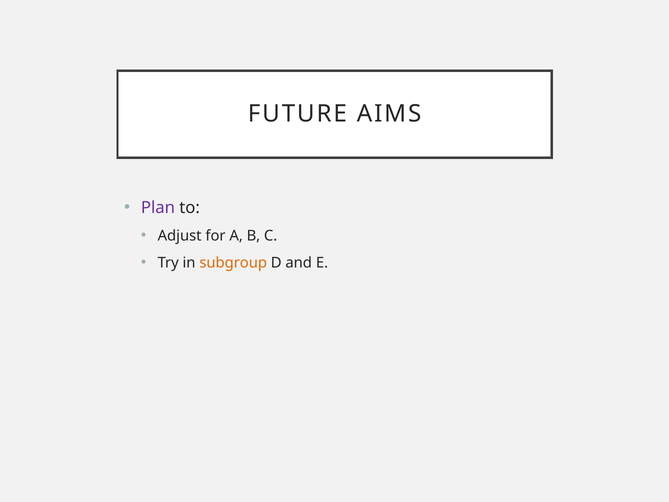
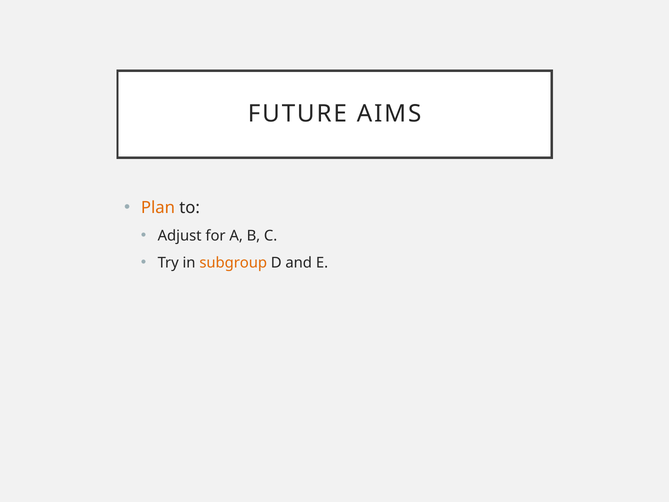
Plan colour: purple -> orange
